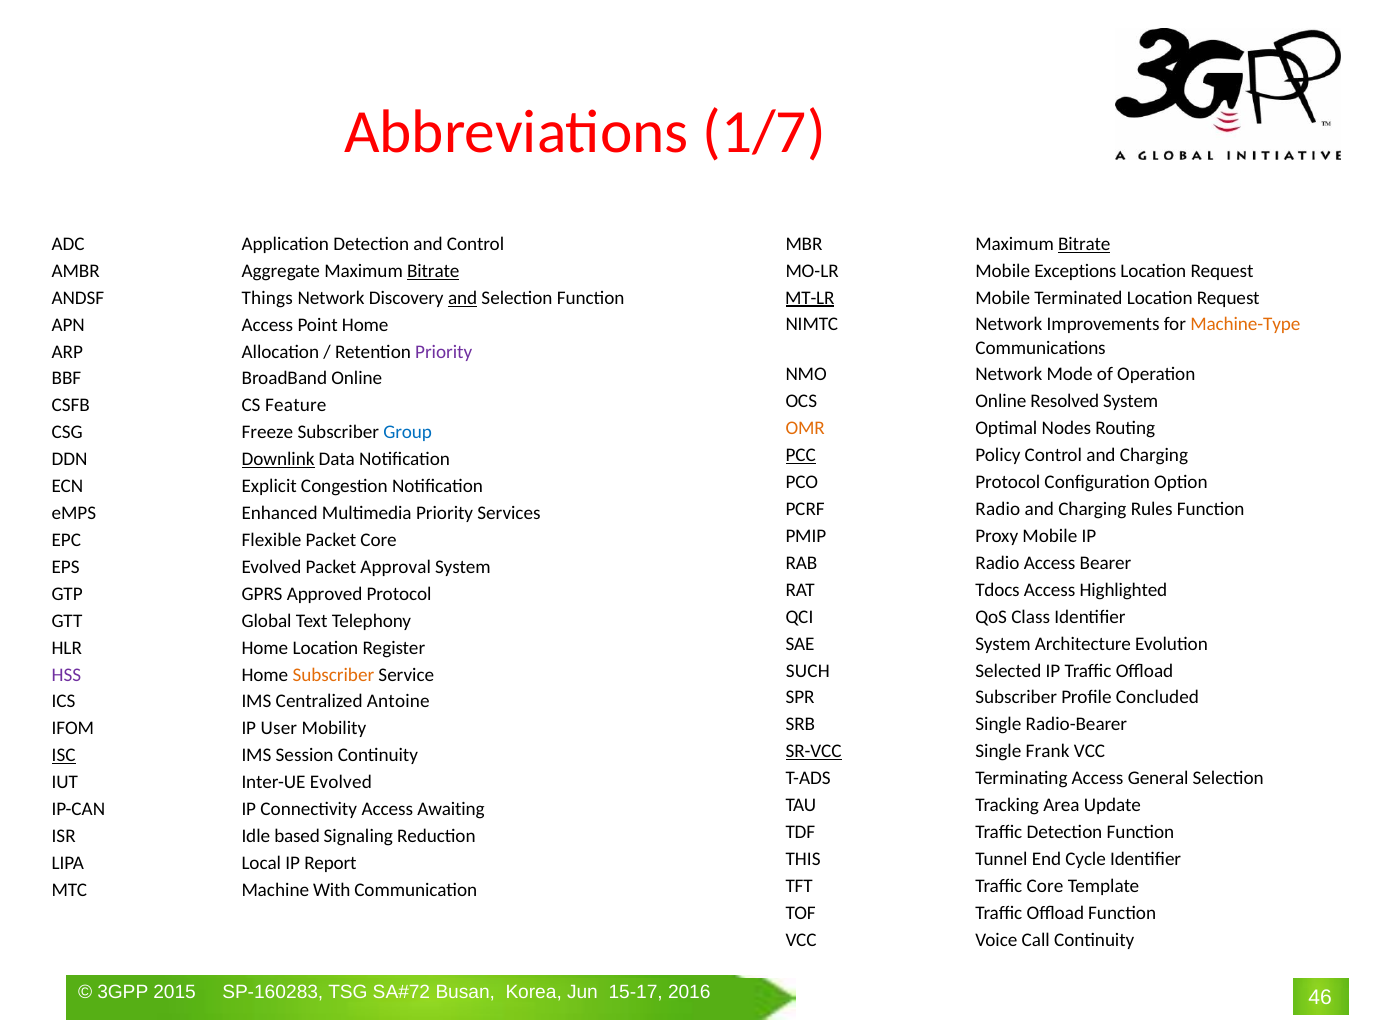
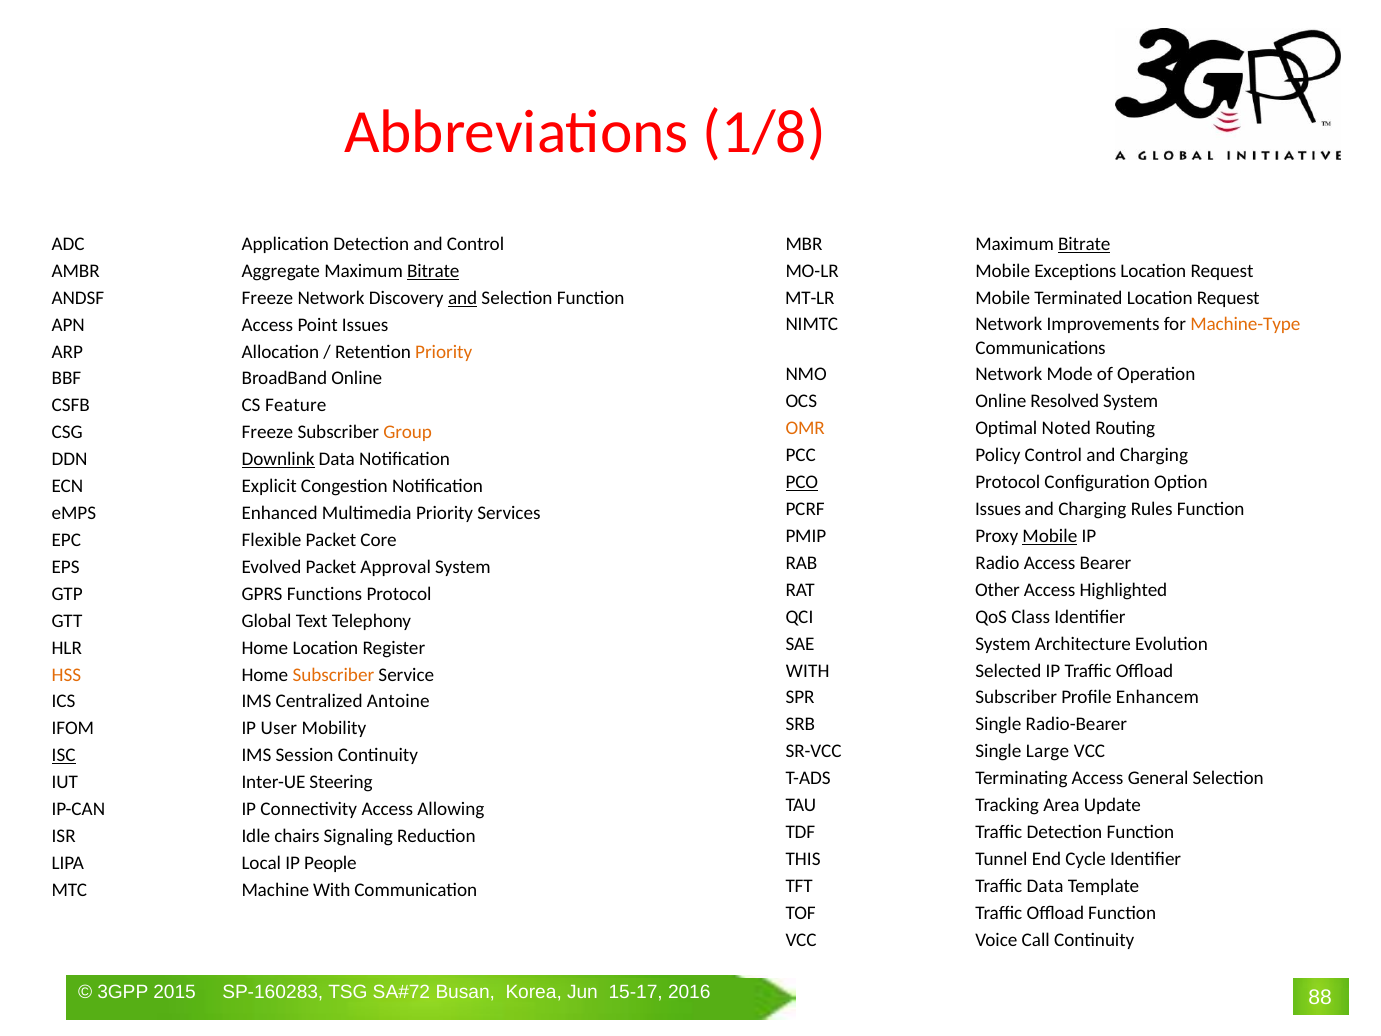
1/7: 1/7 -> 1/8
ANDSF Things: Things -> Freeze
MT-LR underline: present -> none
Point Home: Home -> Issues
Priority at (444, 352) colour: purple -> orange
Nodes: Nodes -> Noted
Group colour: blue -> orange
PCC underline: present -> none
PCO underline: none -> present
PCRF Radio: Radio -> Issues
Mobile at (1050, 536) underline: none -> present
Tdocs: Tdocs -> Other
Approved: Approved -> Functions
SUCH at (808, 671): SUCH -> WITH
HSS colour: purple -> orange
Concluded: Concluded -> Enhancem
SR-VCC underline: present -> none
Frank: Frank -> Large
Inter-UE Evolved: Evolved -> Steering
Awaiting: Awaiting -> Allowing
based: based -> chairs
Report: Report -> People
Traffic Core: Core -> Data
46: 46 -> 88
